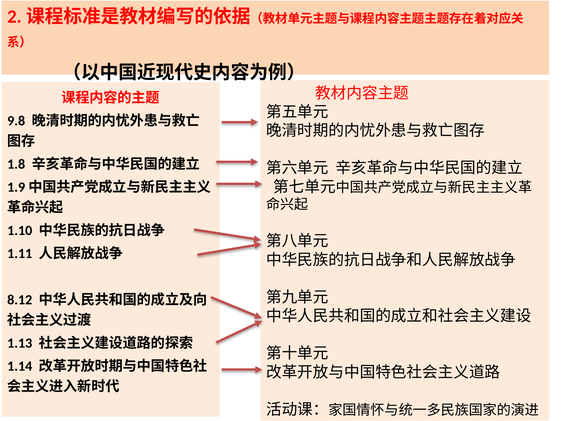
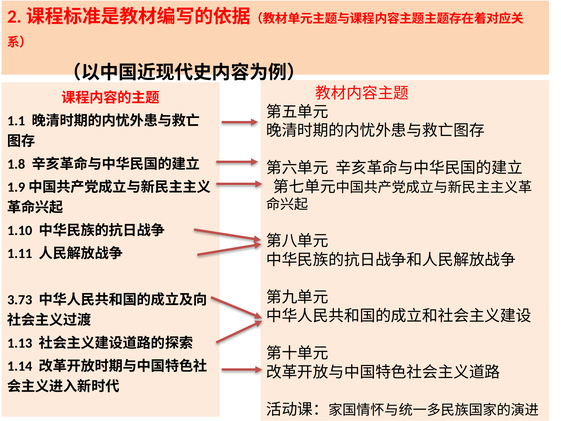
9.8: 9.8 -> 1.1
8.12: 8.12 -> 3.73
